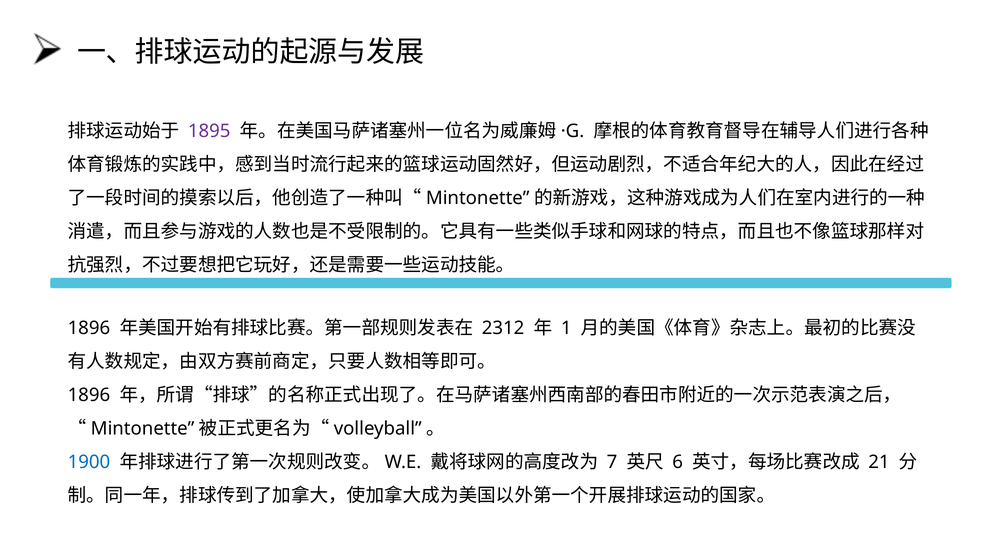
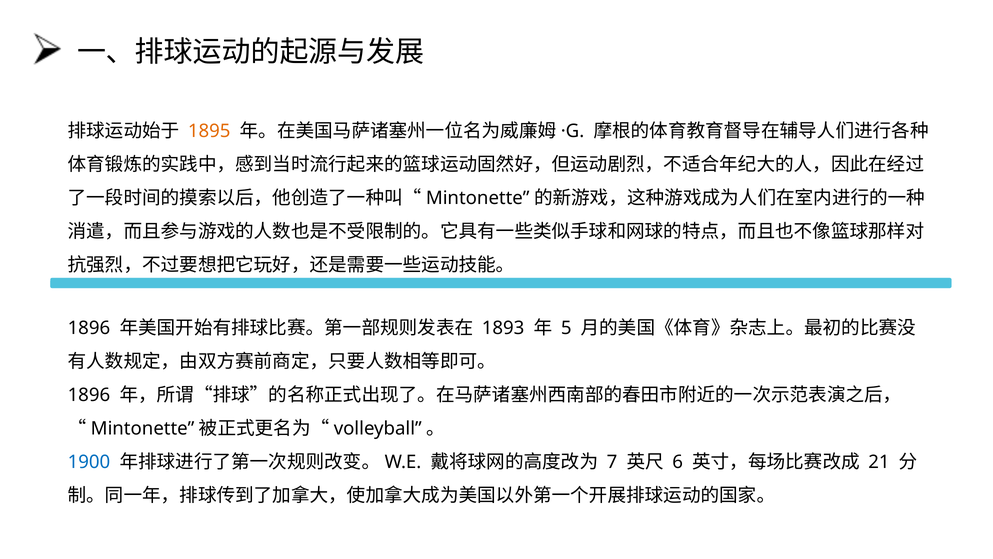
1895 colour: purple -> orange
2312: 2312 -> 1893
1: 1 -> 5
